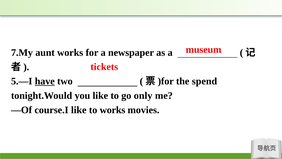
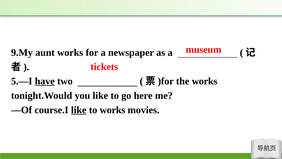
7.My: 7.My -> 9.My
the spend: spend -> works
only: only -> here
like at (79, 110) underline: none -> present
